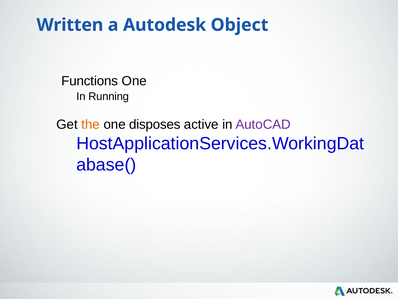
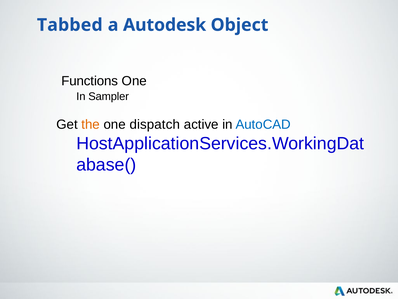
Written: Written -> Tabbed
Running: Running -> Sampler
disposes: disposes -> dispatch
AutoCAD colour: purple -> blue
